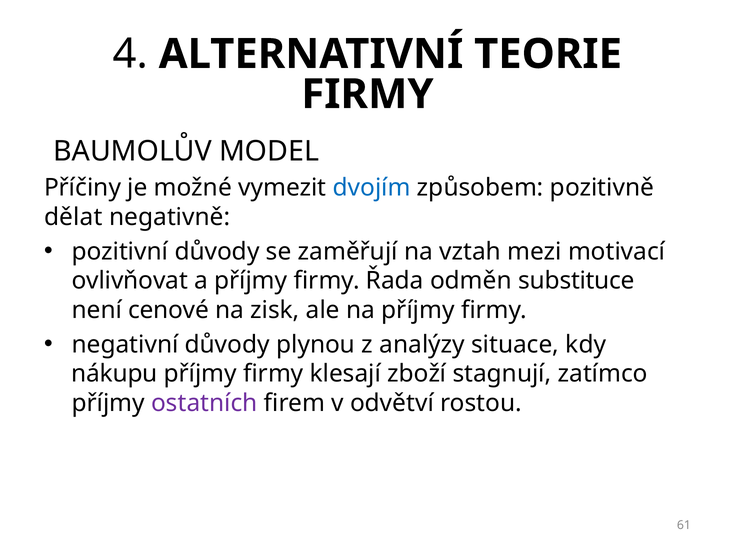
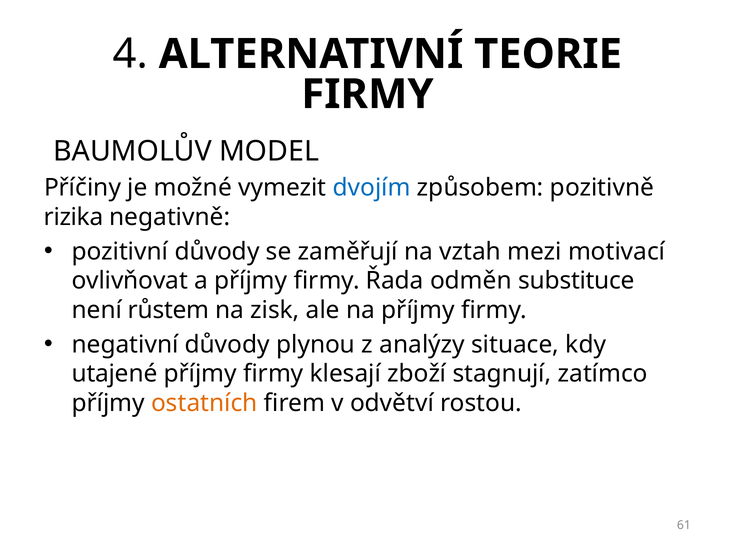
dělat: dělat -> rizika
cenové: cenové -> růstem
nákupu: nákupu -> utajené
ostatních colour: purple -> orange
